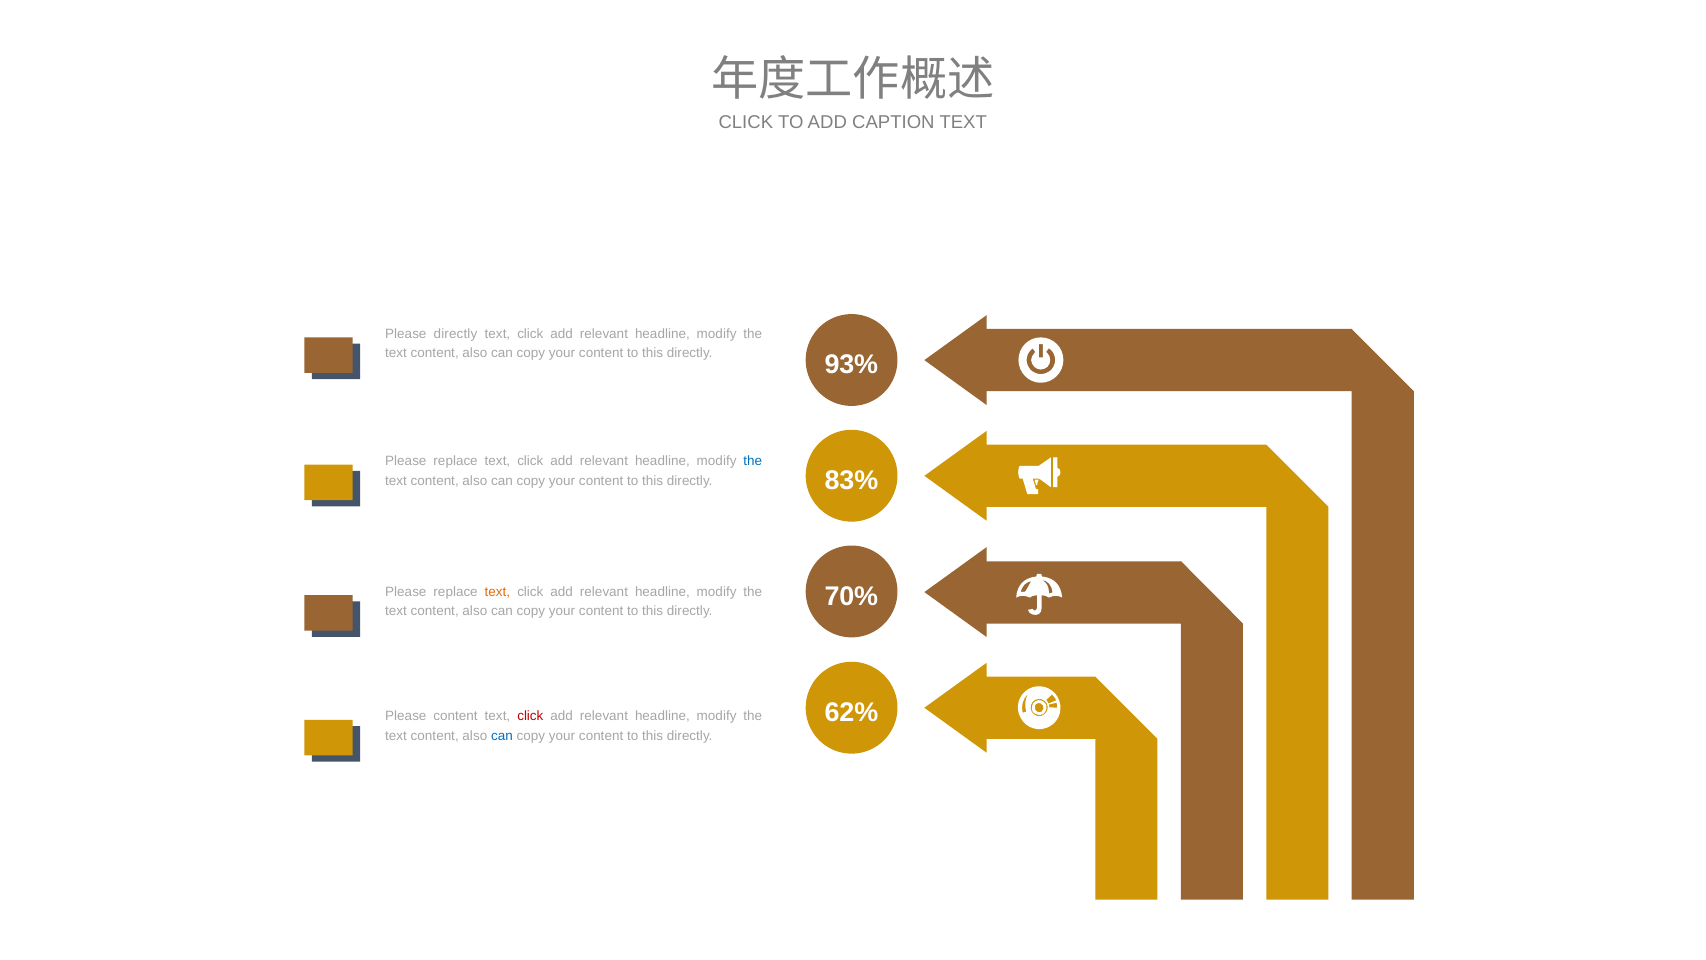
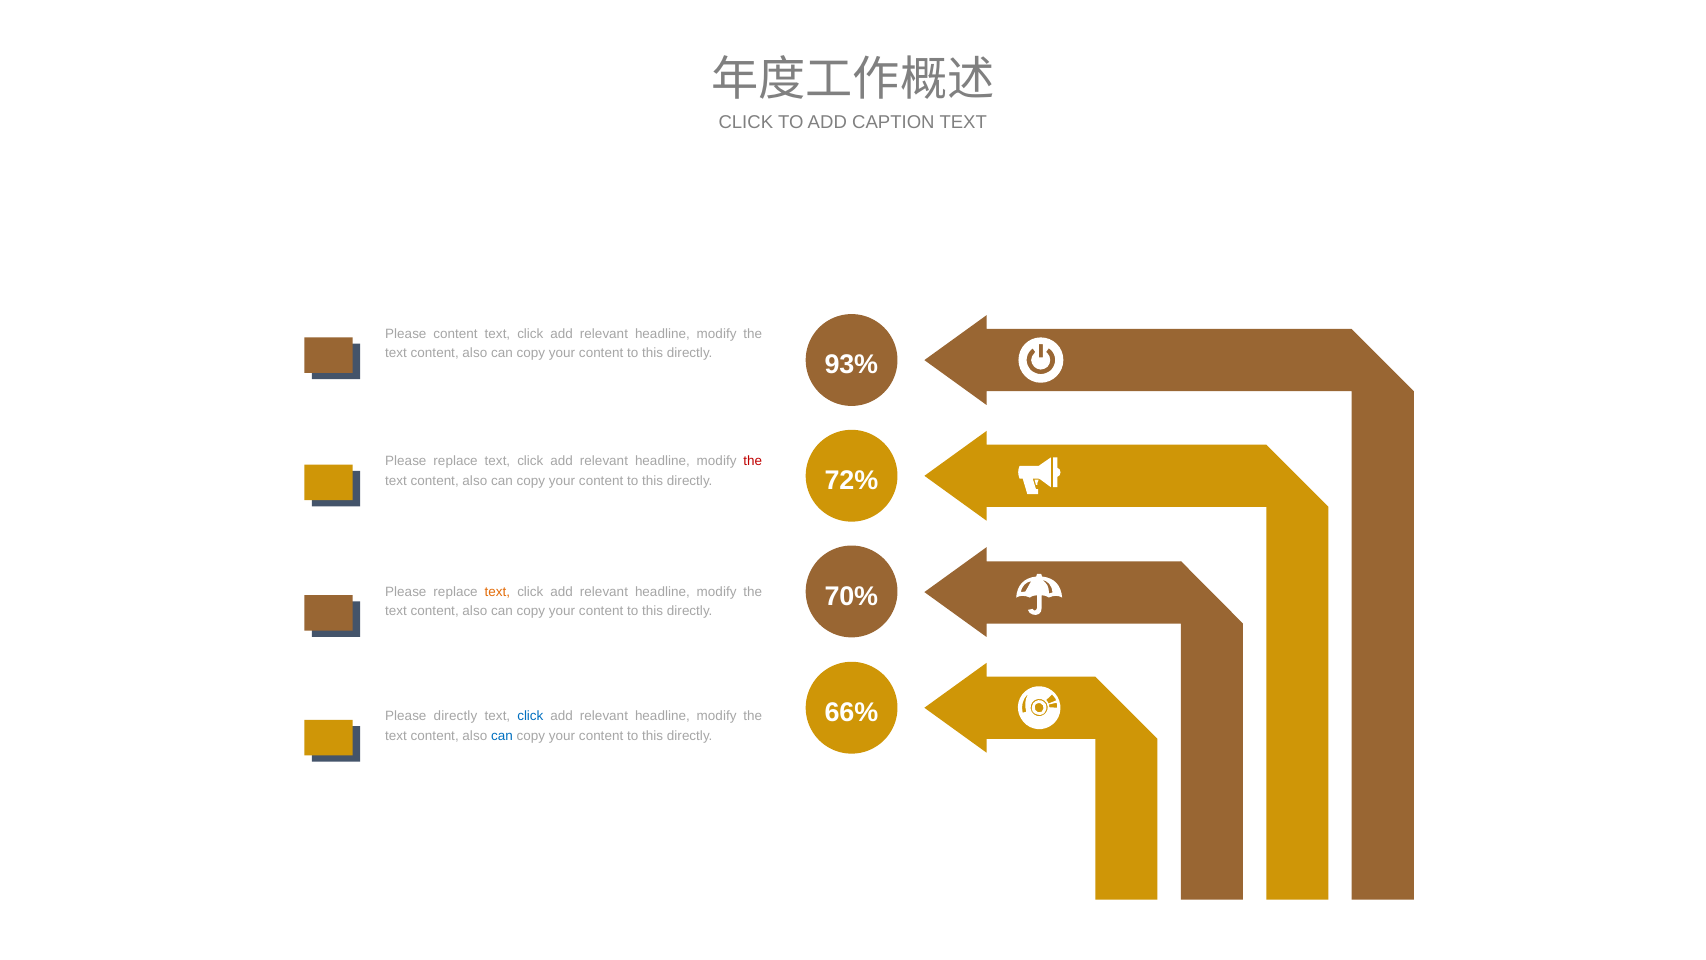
Please directly: directly -> content
the at (753, 461) colour: blue -> red
83%: 83% -> 72%
62%: 62% -> 66%
Please content: content -> directly
click at (530, 716) colour: red -> blue
